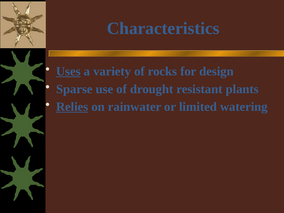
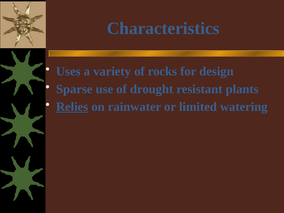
Uses underline: present -> none
